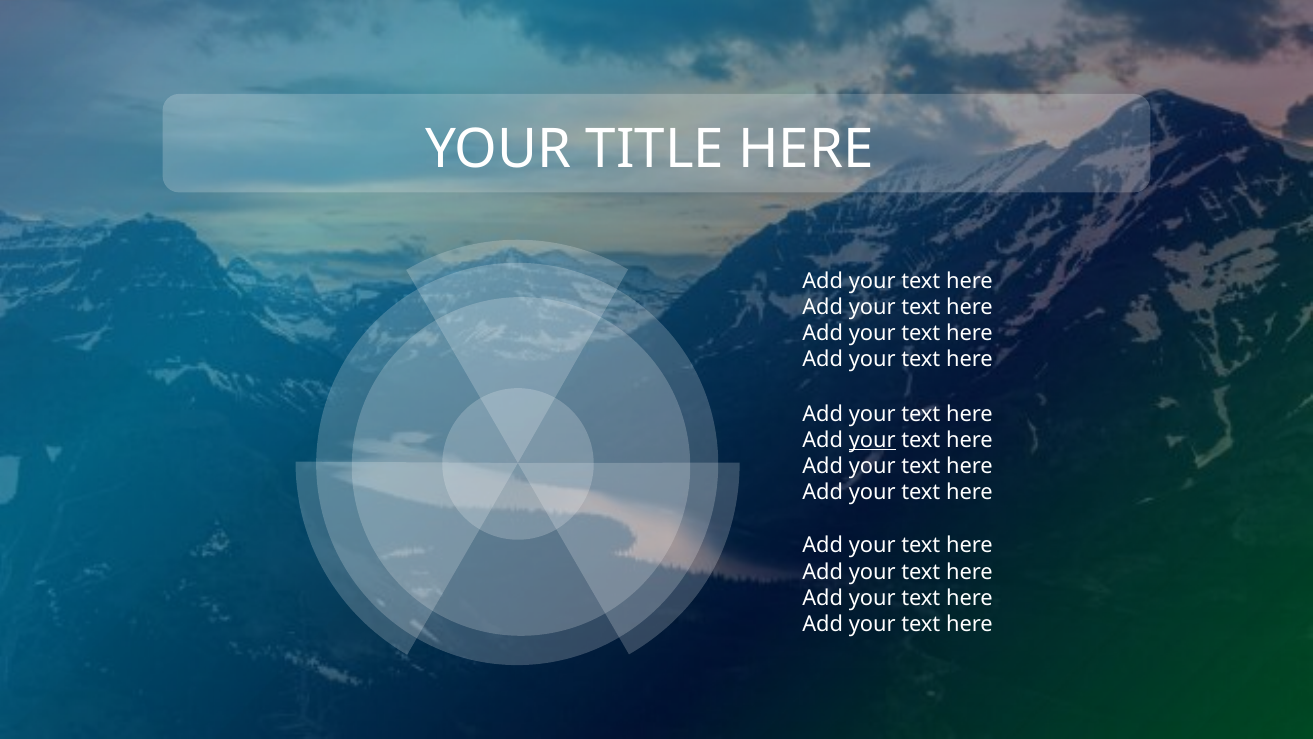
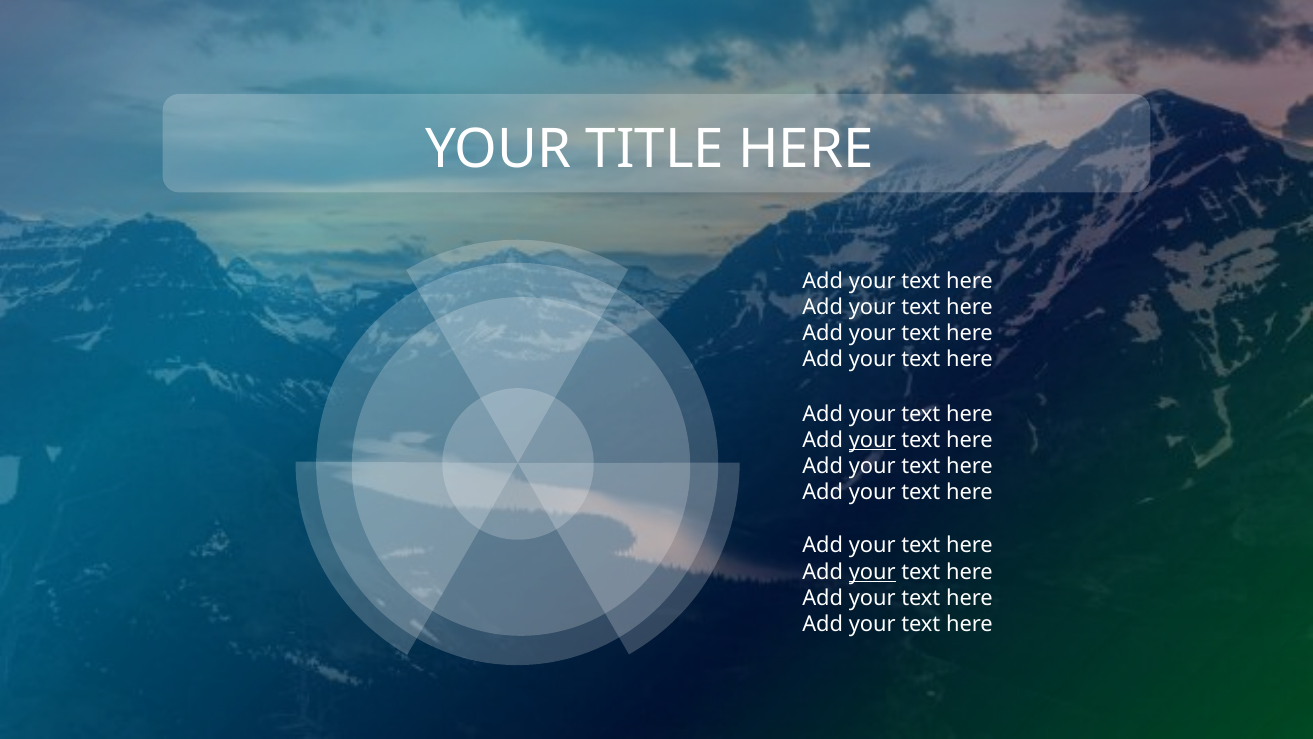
your at (872, 571) underline: none -> present
